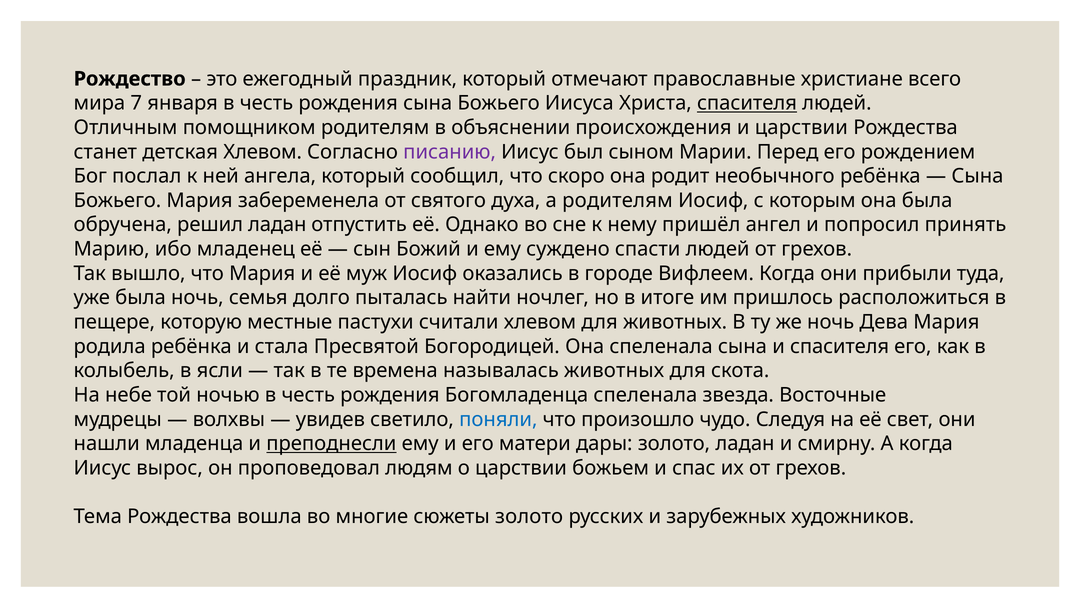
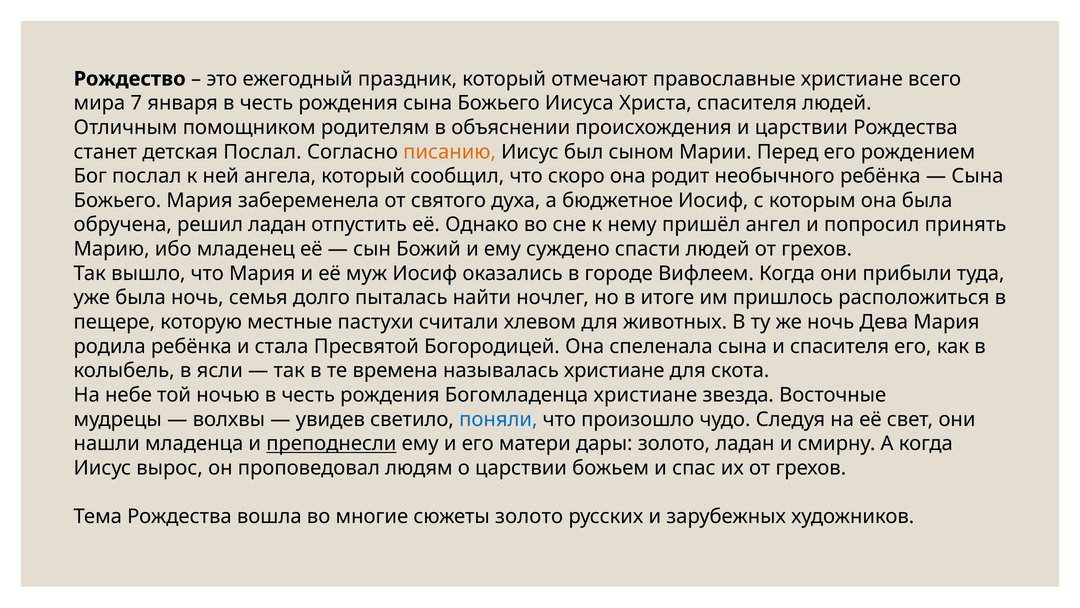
спасителя at (747, 103) underline: present -> none
детская Хлевом: Хлевом -> Послал
писанию colour: purple -> orange
а родителям: родителям -> бюджетное
называлась животных: животных -> христиане
Богомладенца спеленала: спеленала -> христиане
